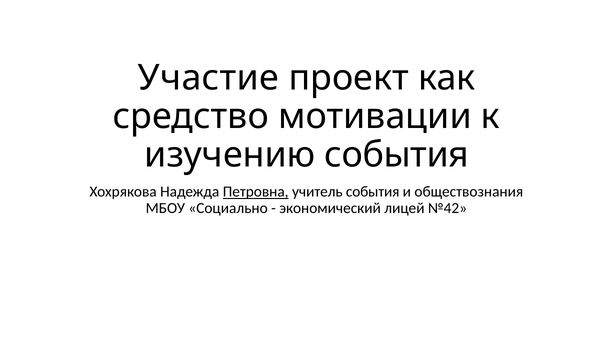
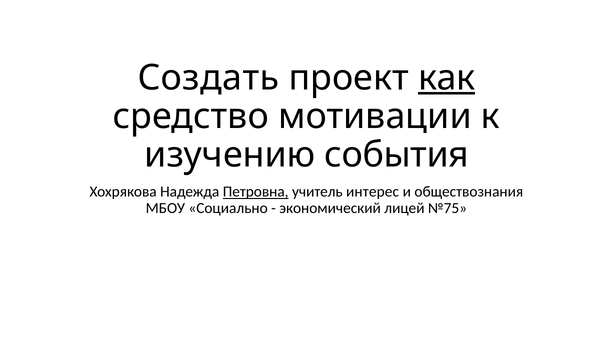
Участие: Участие -> Создать
как underline: none -> present
учитель события: события -> интерес
№42: №42 -> №75
